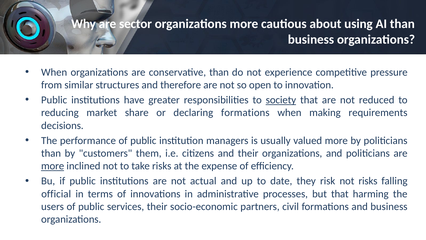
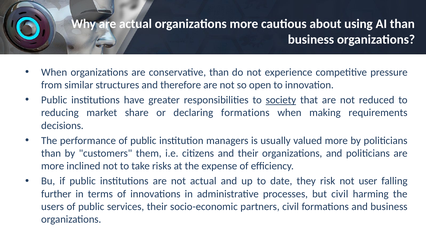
are sector: sector -> actual
more at (53, 166) underline: present -> none
not risks: risks -> user
official: official -> further
but that: that -> civil
